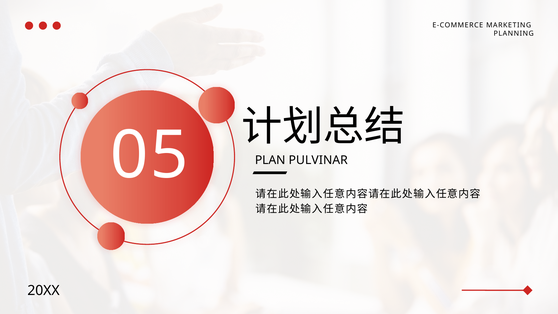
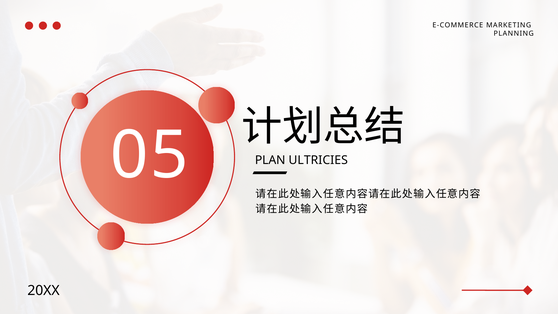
PULVINAR: PULVINAR -> ULTRICIES
